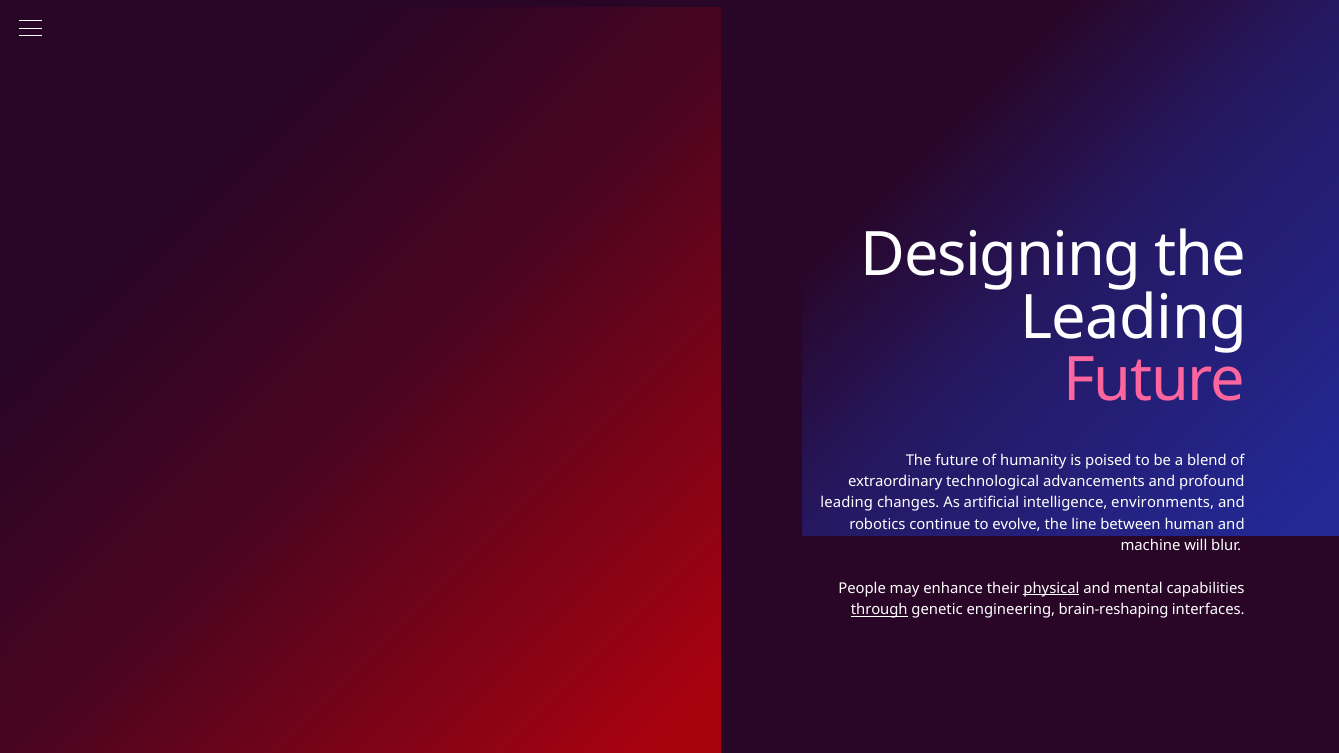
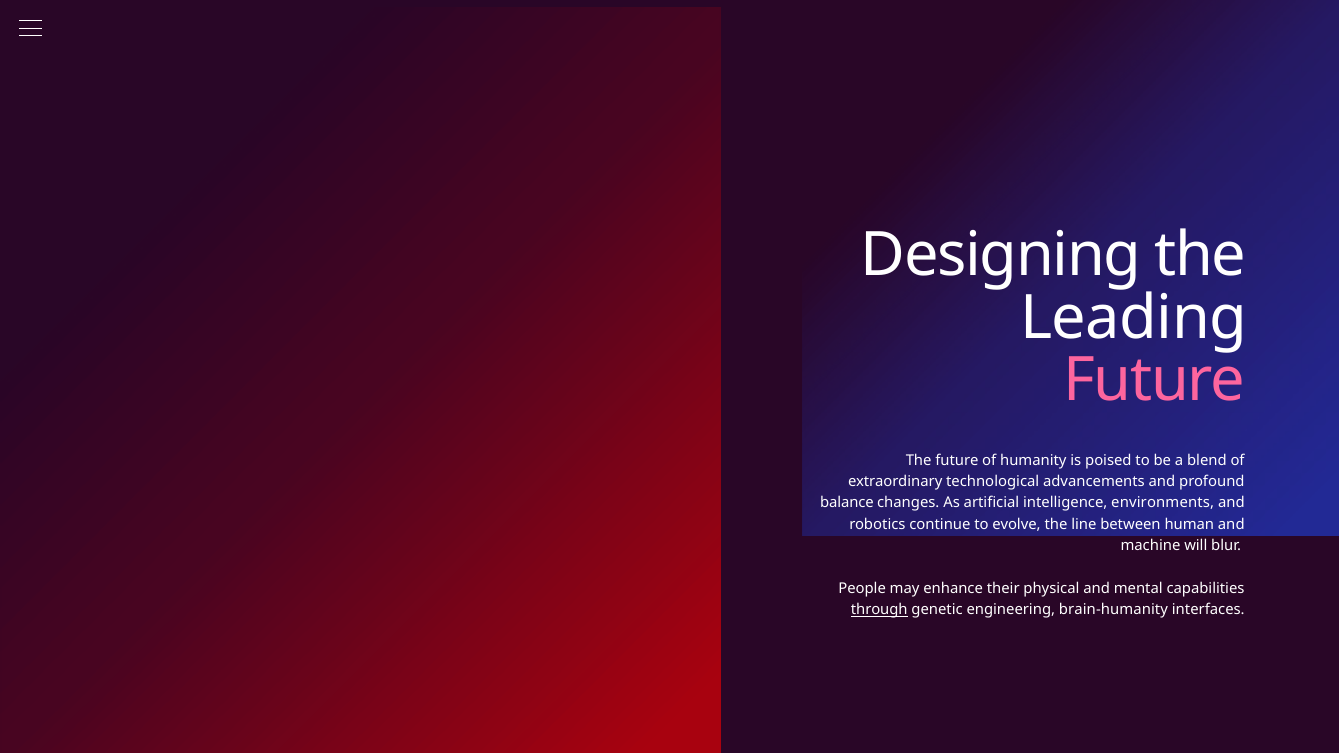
leading at (847, 503): leading -> balance
physical underline: present -> none
brain-reshaping: brain-reshaping -> brain-humanity
